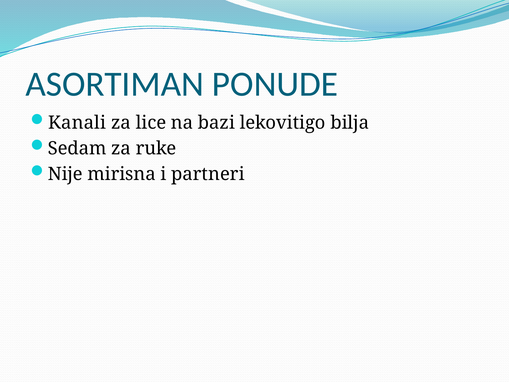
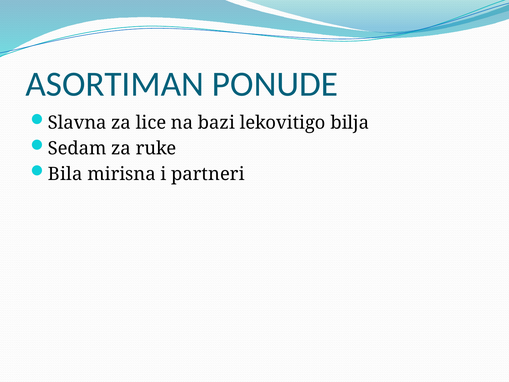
Kanali: Kanali -> Slavna
Nije: Nije -> Bila
